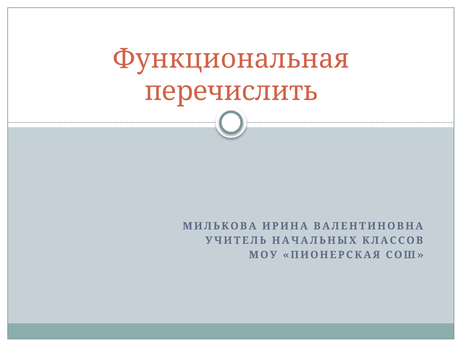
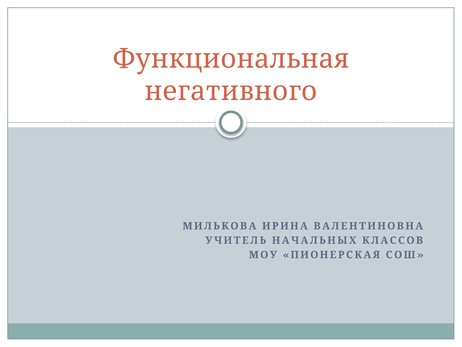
перечислить: перечислить -> негативного
